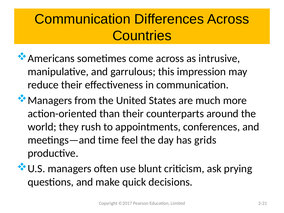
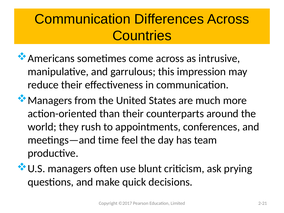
grids: grids -> team
